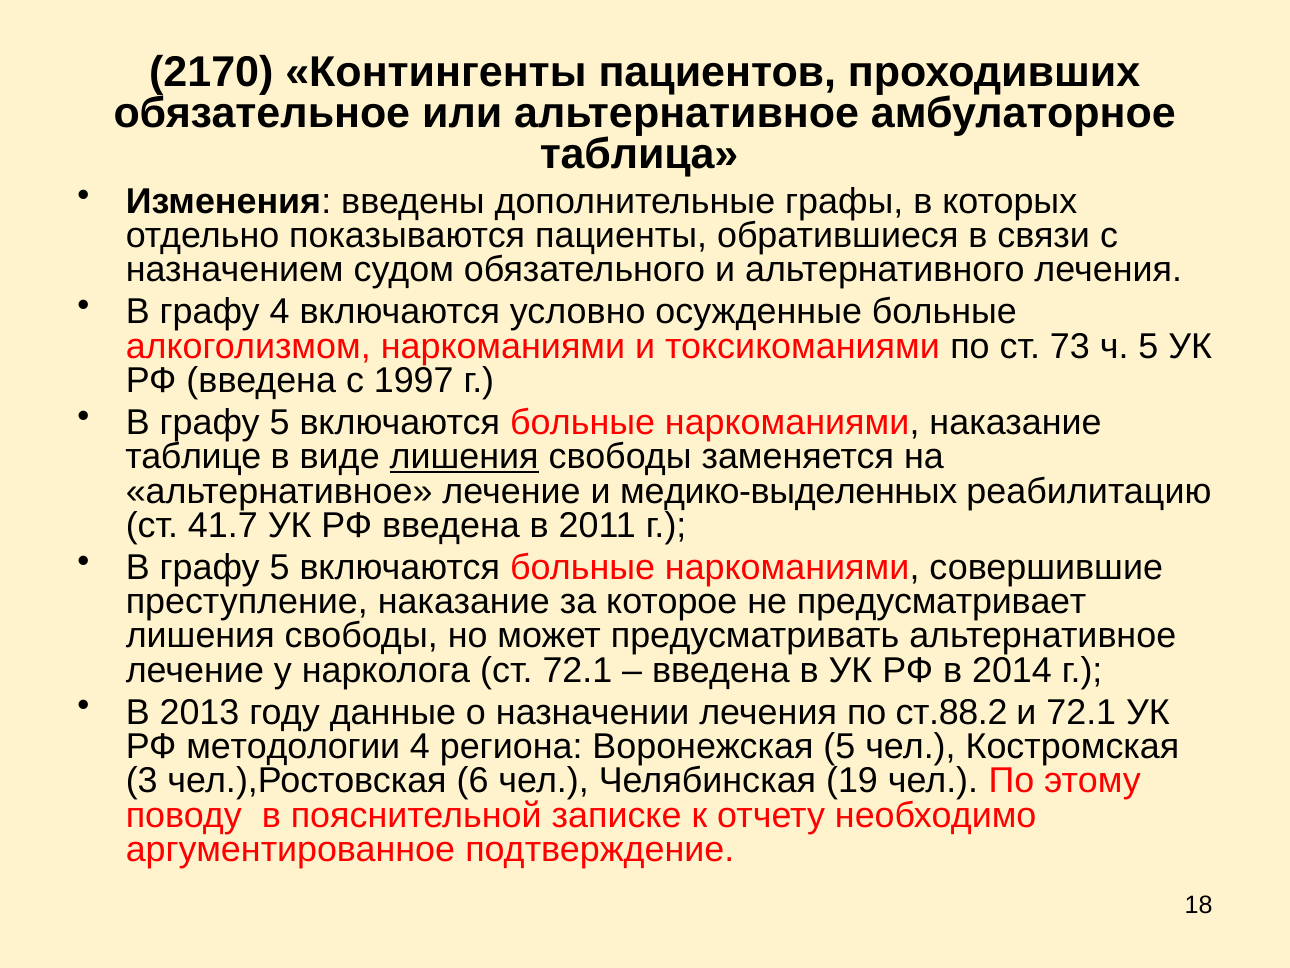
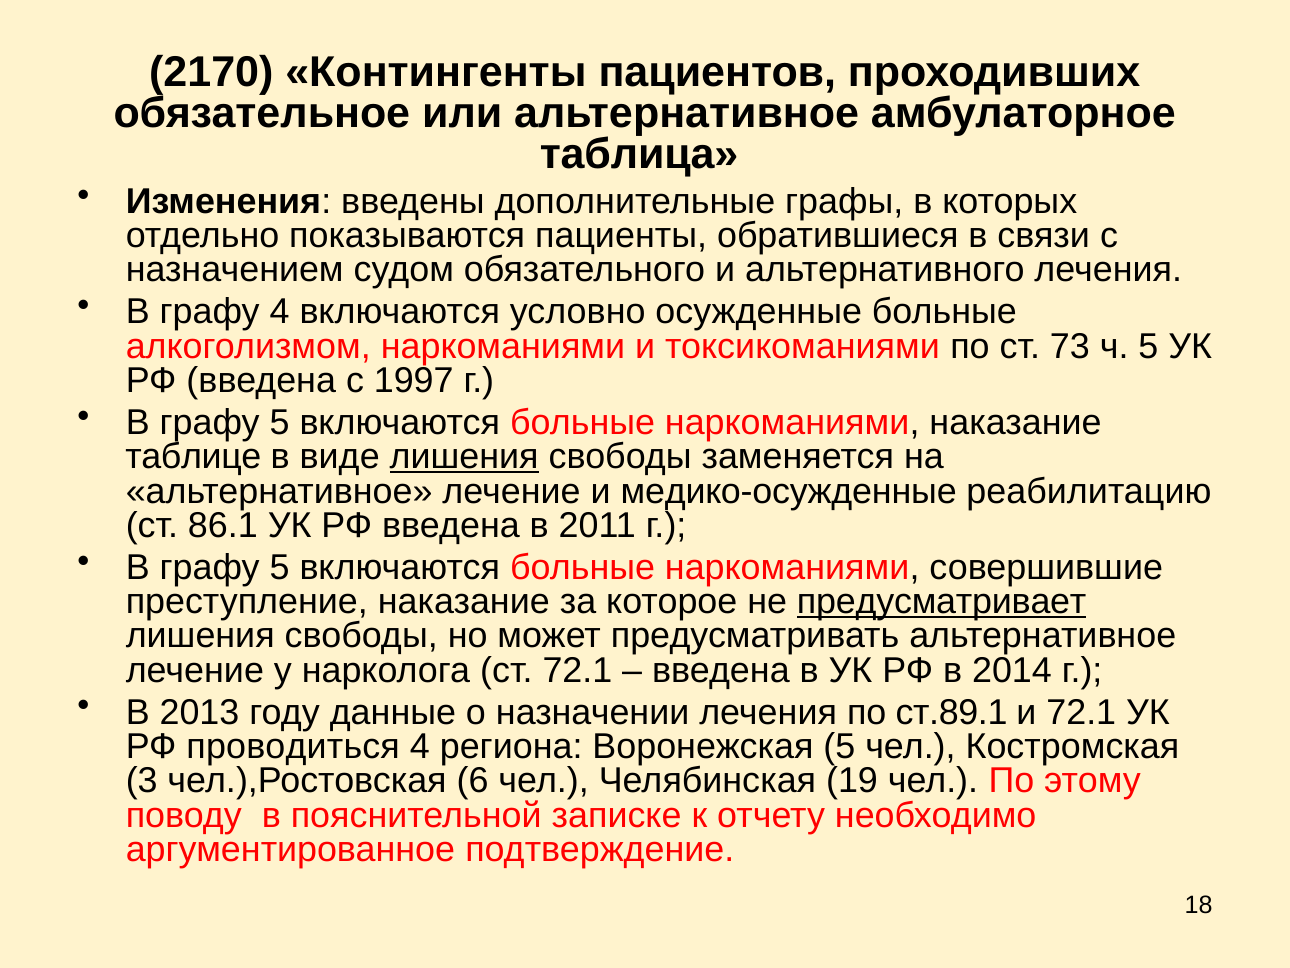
медико-выделенных: медико-выделенных -> медико-осужденные
41.7: 41.7 -> 86.1
предусматривает underline: none -> present
ст.88.2: ст.88.2 -> ст.89.1
методологии: методологии -> проводиться
